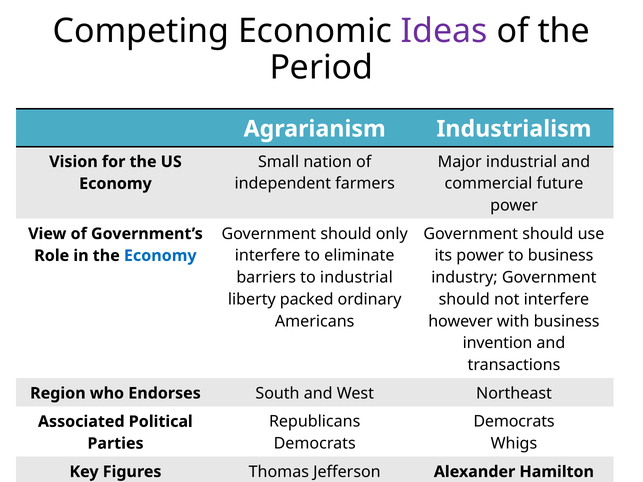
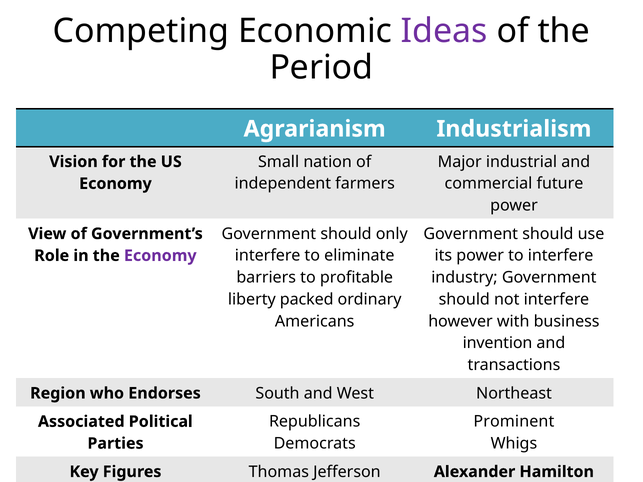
to business: business -> interfere
Economy at (160, 256) colour: blue -> purple
to industrial: industrial -> profitable
Democrats at (514, 422): Democrats -> Prominent
